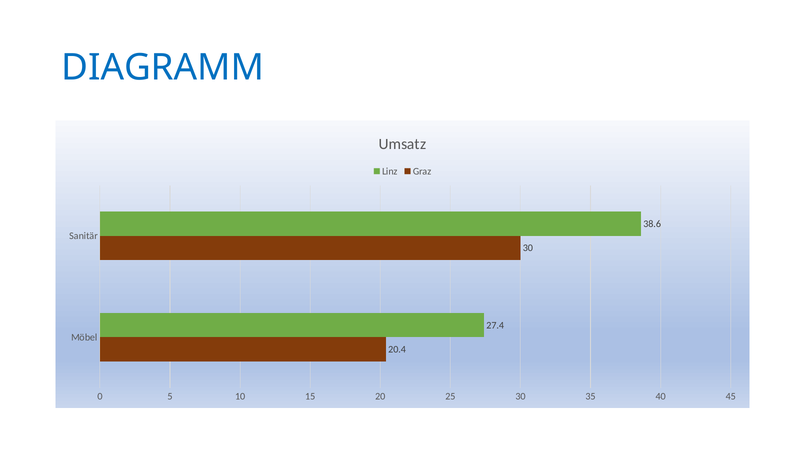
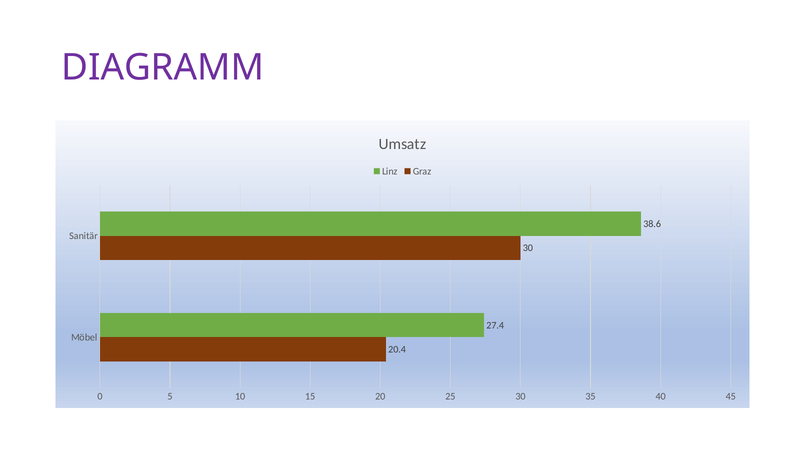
DIAGRAMM colour: blue -> purple
